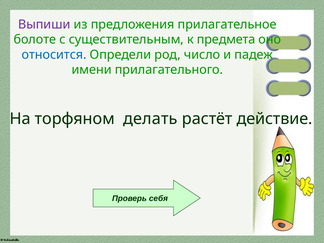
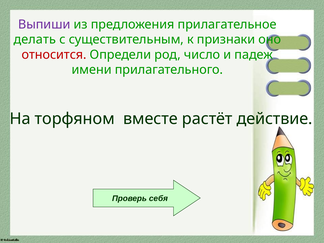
болоте: болоте -> делать
предмета: предмета -> признаки
относится colour: blue -> red
делать: делать -> вместе
